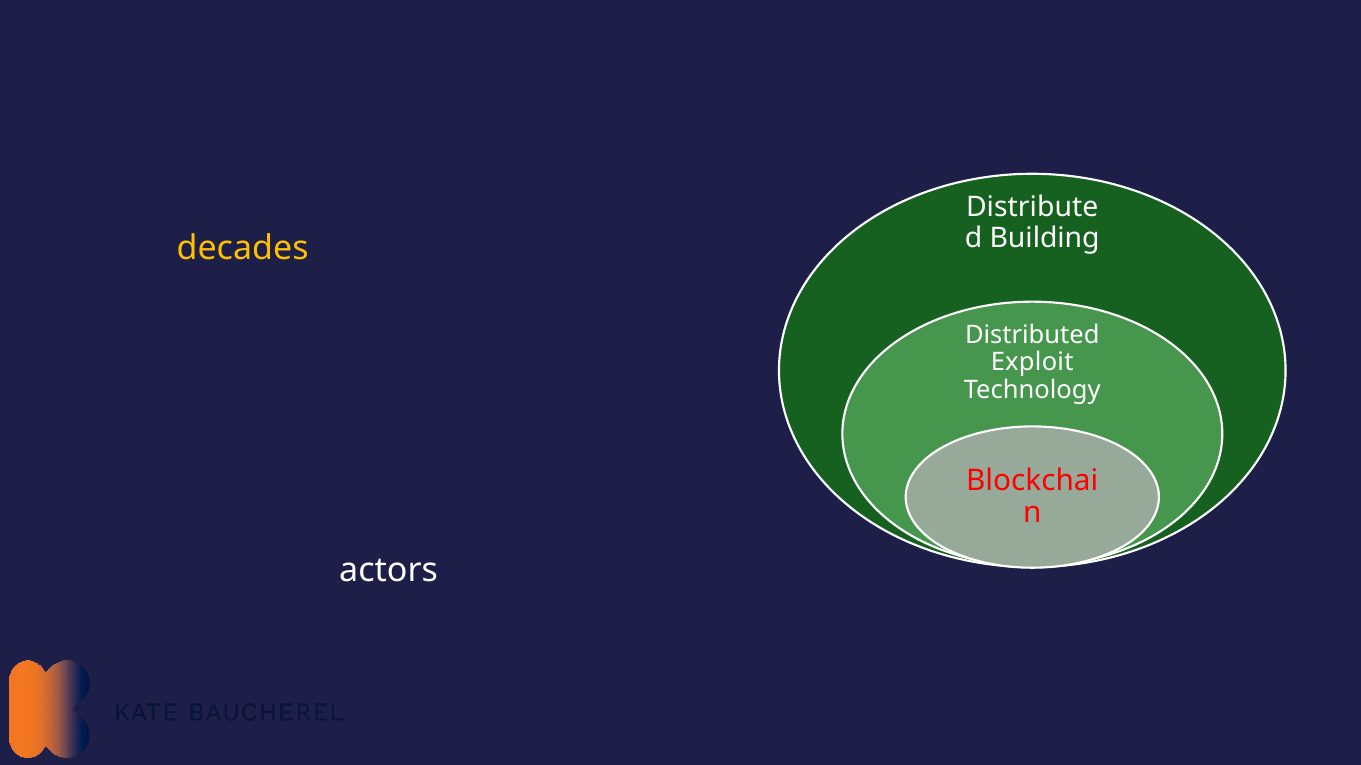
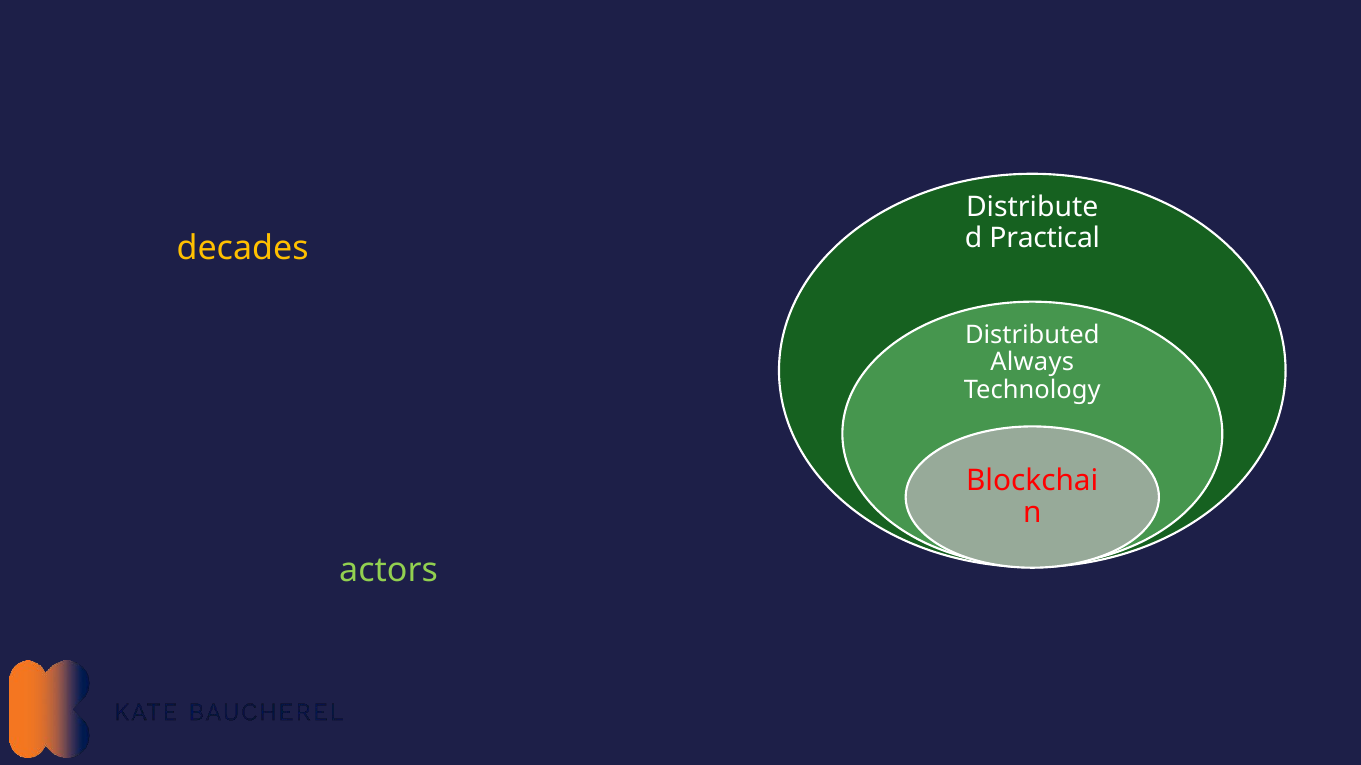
Building: Building -> Practical
Exploit: Exploit -> Always
actors colour: white -> light green
